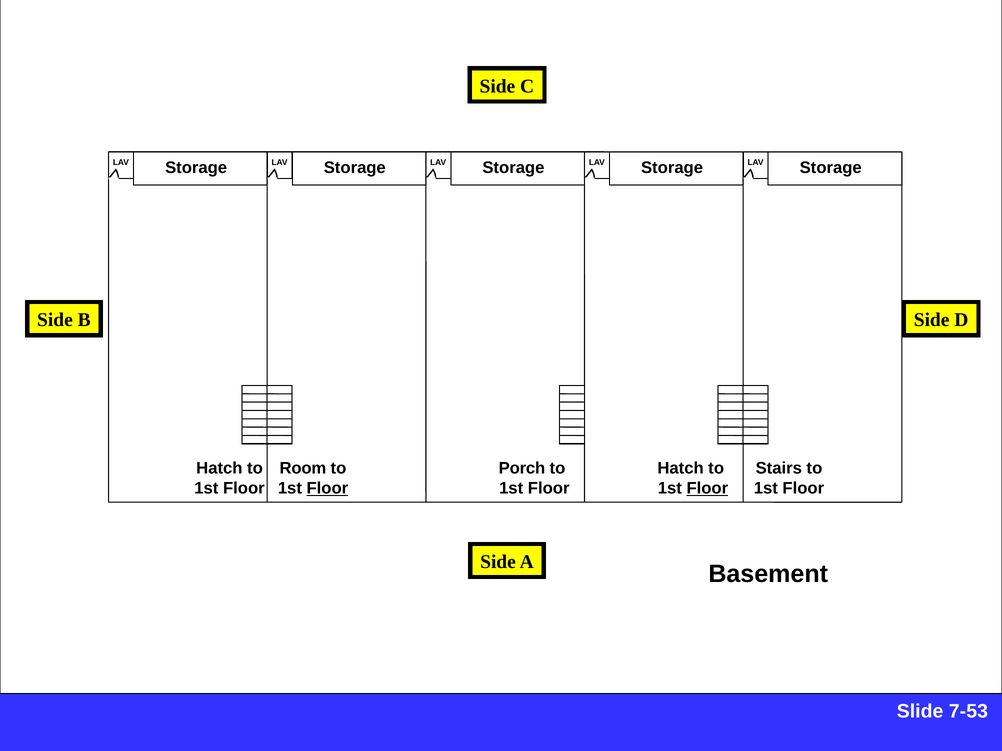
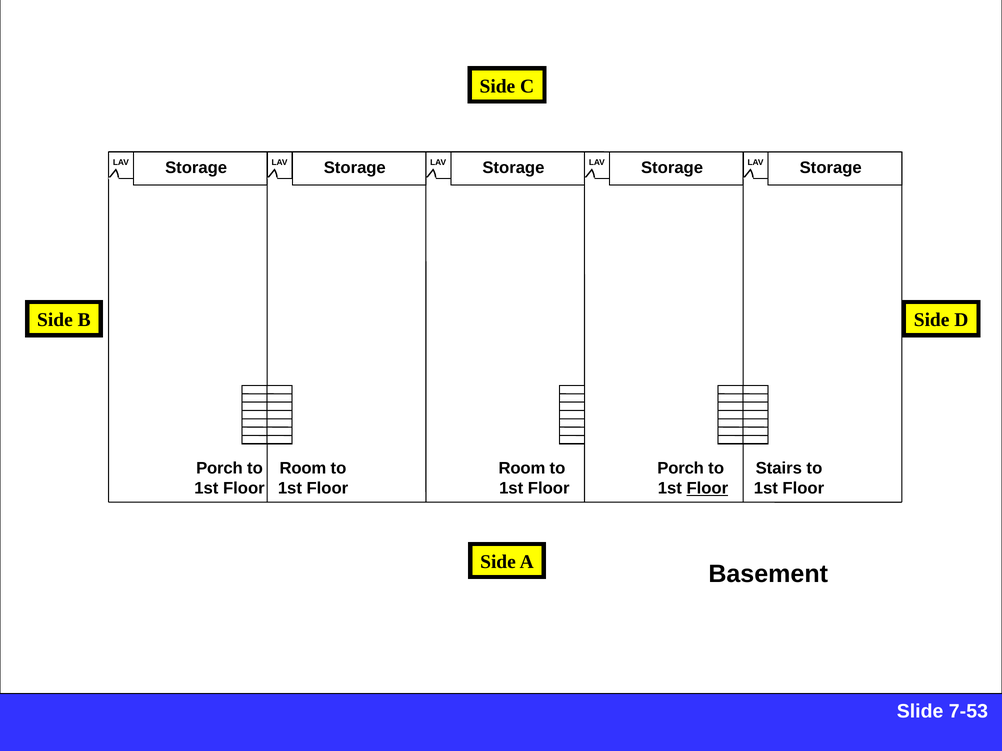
Hatch at (219, 469): Hatch -> Porch
Porch at (522, 469): Porch -> Room
Hatch at (681, 469): Hatch -> Porch
Floor at (327, 489) underline: present -> none
